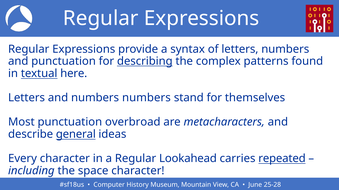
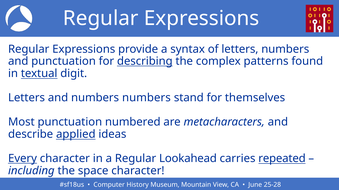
here: here -> digit
overbroad: overbroad -> numbered
general: general -> applied
Every underline: none -> present
